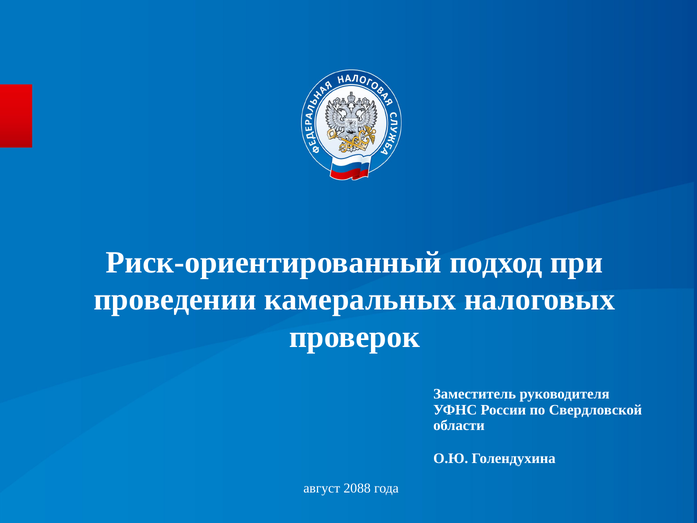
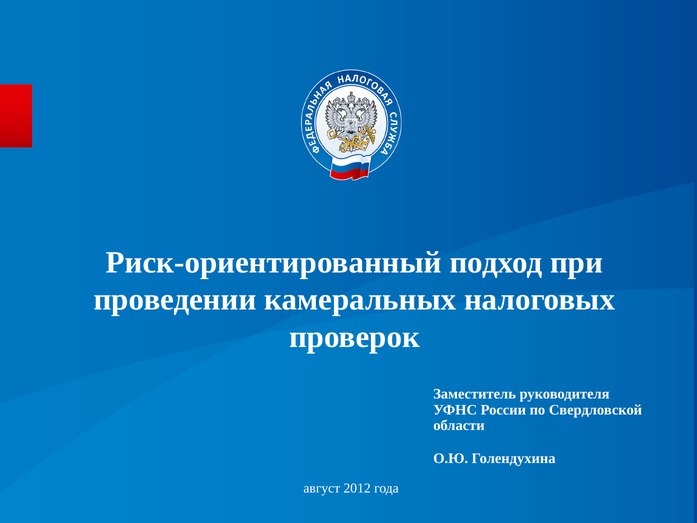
2088: 2088 -> 2012
